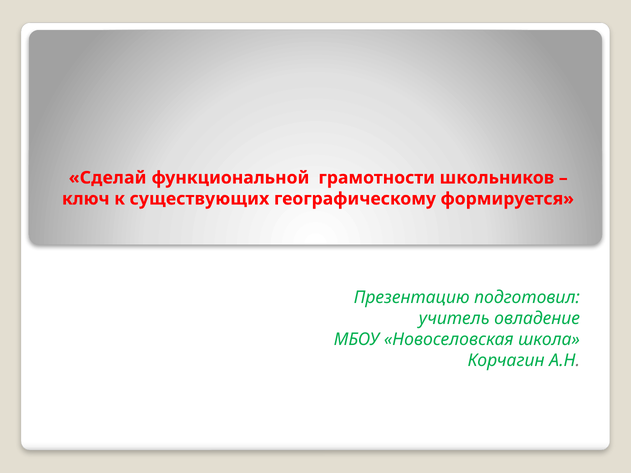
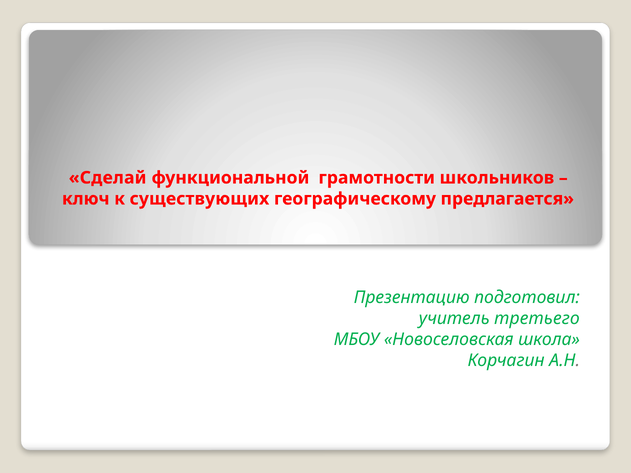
формируется: формируется -> предлагается
овладение: овладение -> третьего
